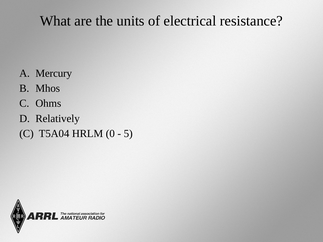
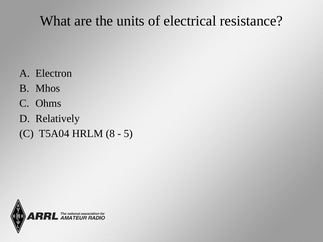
Mercury: Mercury -> Electron
0: 0 -> 8
